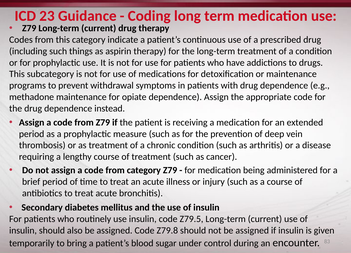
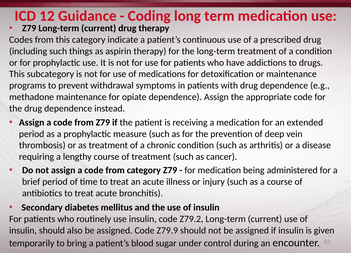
23: 23 -> 12
Z79.5: Z79.5 -> Z79.2
Z79.8: Z79.8 -> Z79.9
